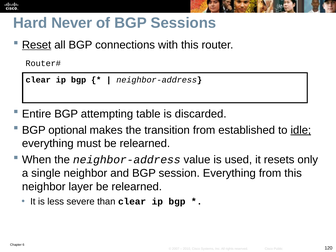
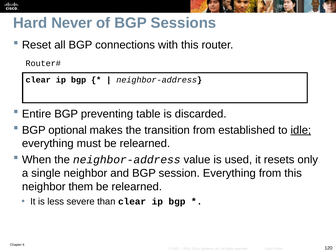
Reset underline: present -> none
attempting: attempting -> preventing
layer: layer -> them
